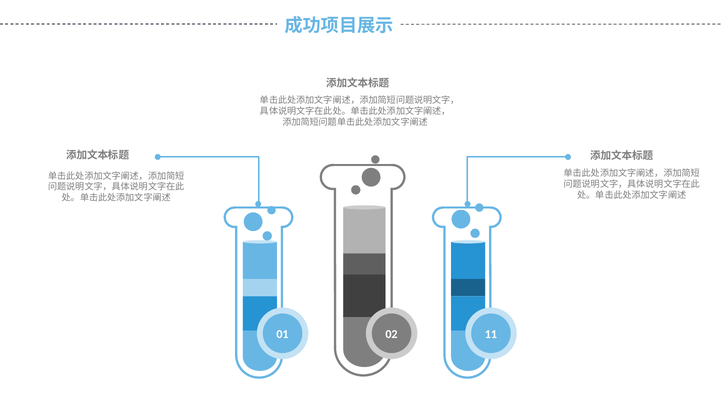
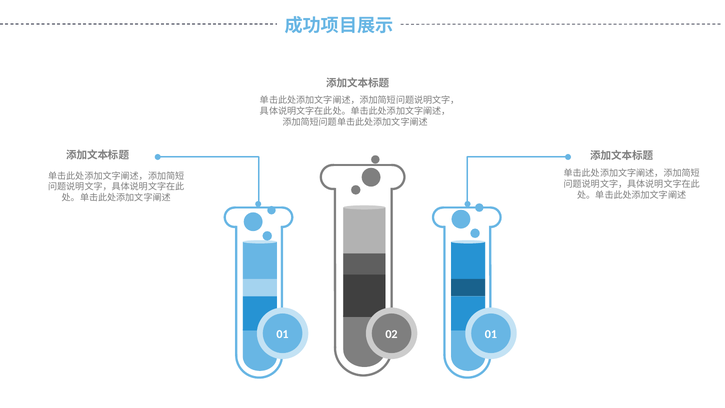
02 11: 11 -> 01
